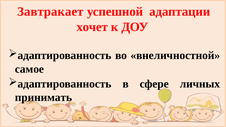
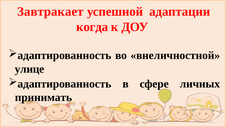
хочет: хочет -> когда
самое: самое -> улице
